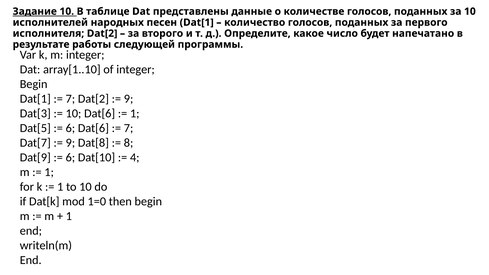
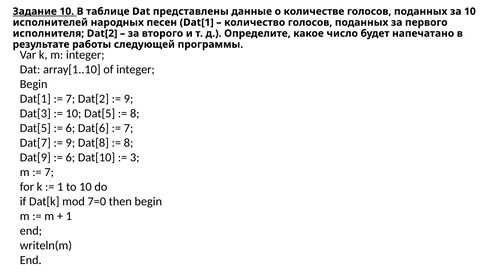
10 Dat[6: Dat[6 -> Dat[5
1 at (135, 113): 1 -> 8
4: 4 -> 3
1 at (49, 172): 1 -> 7
1=0: 1=0 -> 7=0
